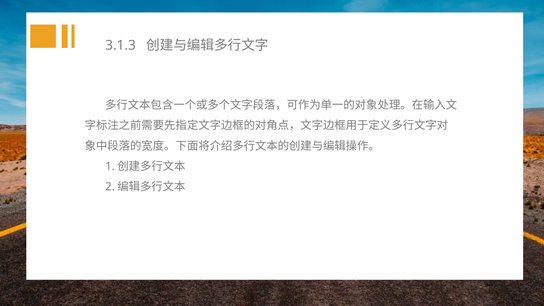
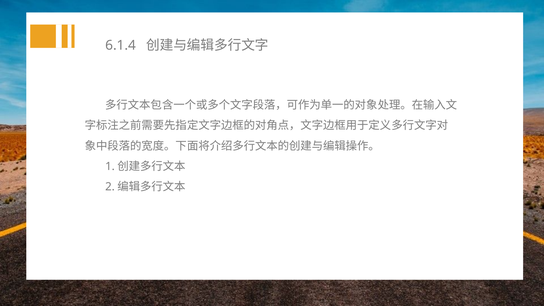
3.1.3: 3.1.3 -> 6.1.4
